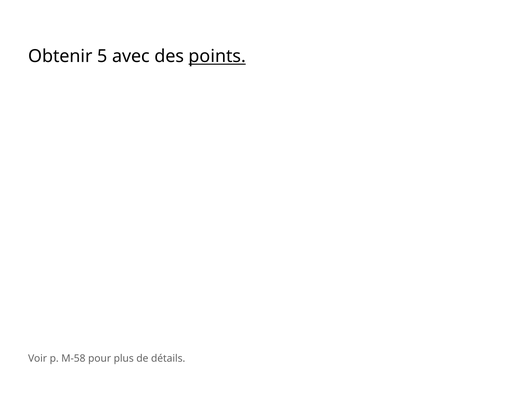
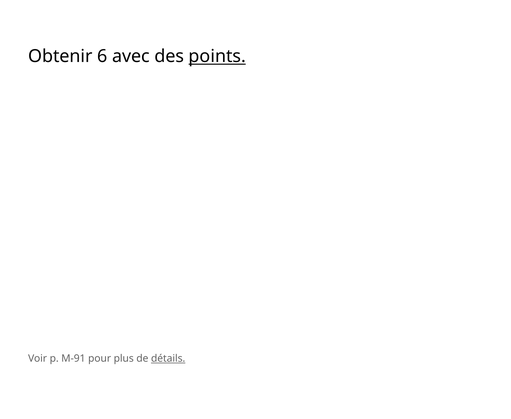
5: 5 -> 6
M-58: M-58 -> M-91
détails underline: none -> present
